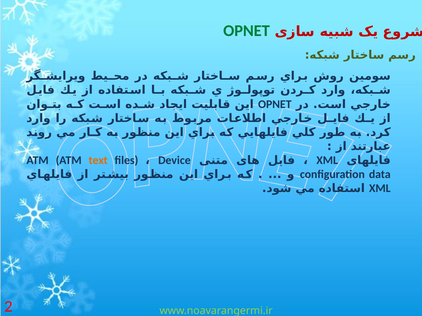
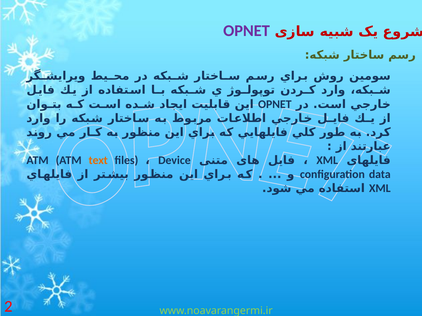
OPNET at (247, 31) colour: green -> purple
